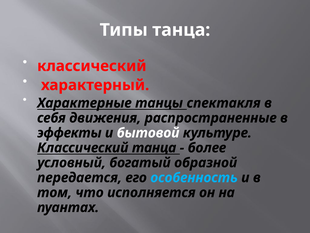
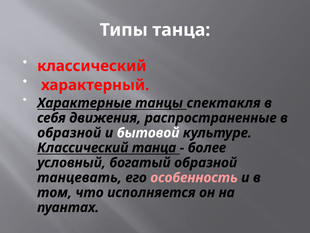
эффекты at (69, 133): эффекты -> образной
передается: передается -> танцевать
особенность colour: light blue -> pink
